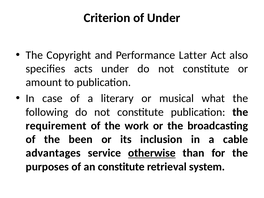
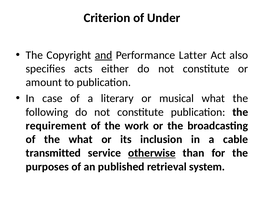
and underline: none -> present
acts under: under -> either
the been: been -> what
advantages: advantages -> transmitted
an constitute: constitute -> published
